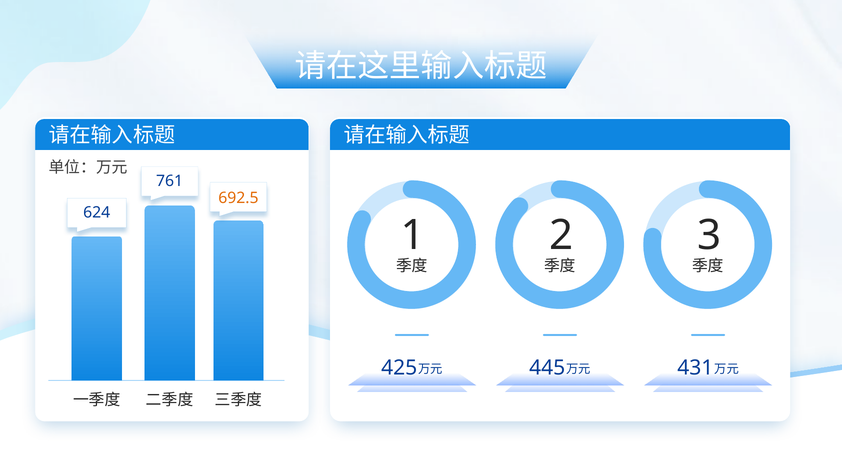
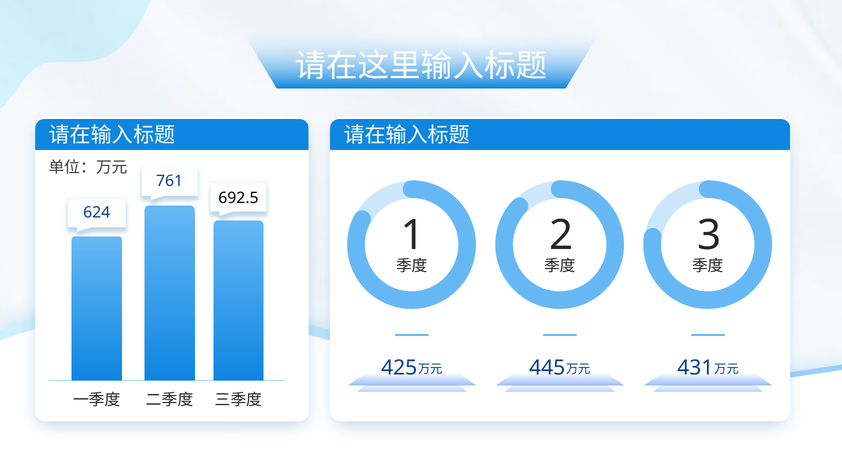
692.5 colour: orange -> black
